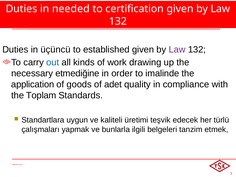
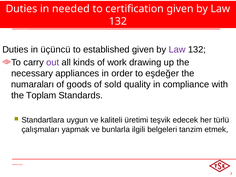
out colour: blue -> purple
etmediğine: etmediğine -> appliances
imalinde: imalinde -> eşdeğer
application: application -> numaraları
adet: adet -> sold
